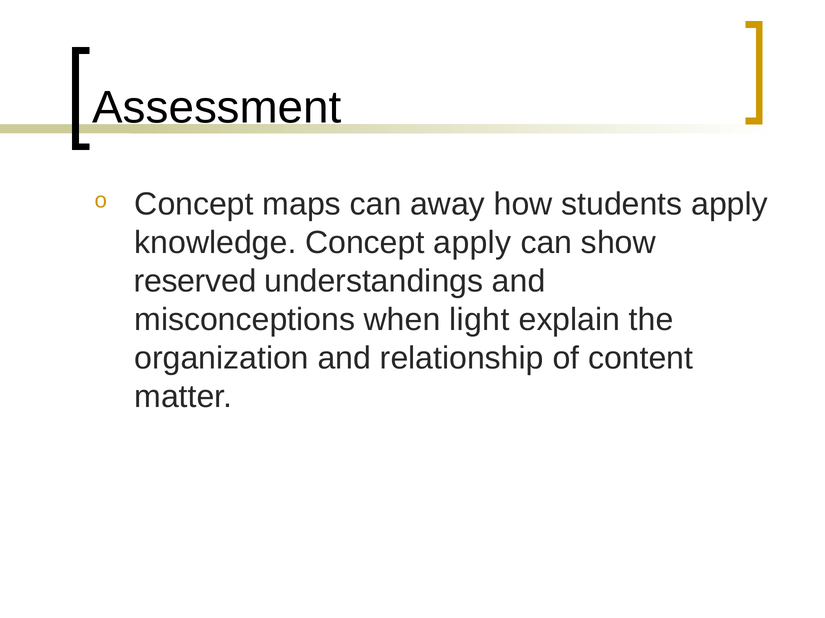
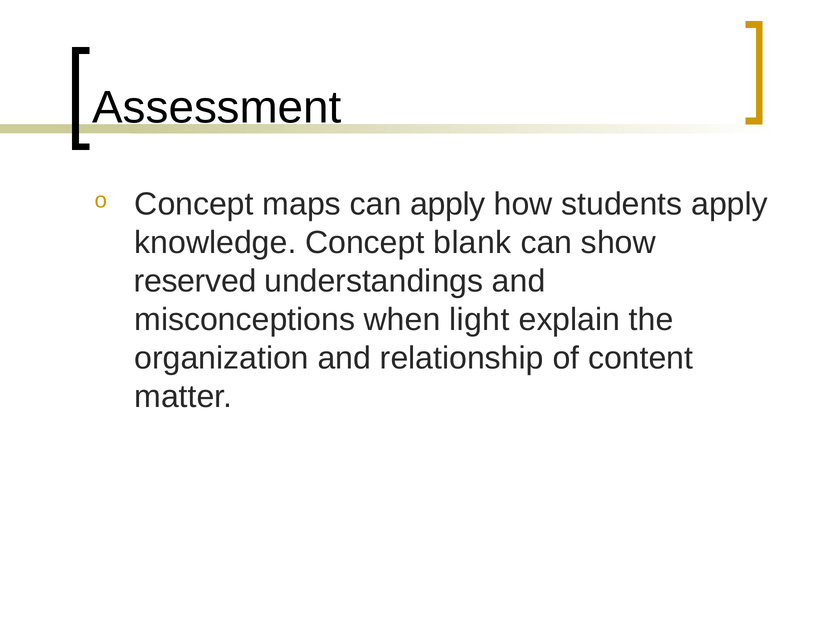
can away: away -> apply
Concept apply: apply -> blank
